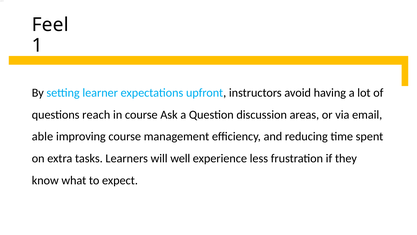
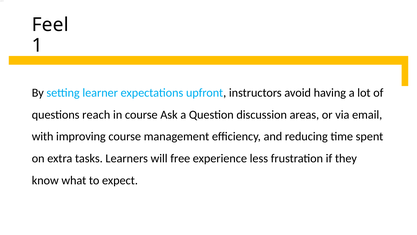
able: able -> with
well: well -> free
